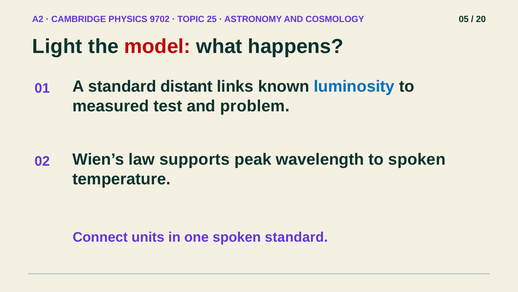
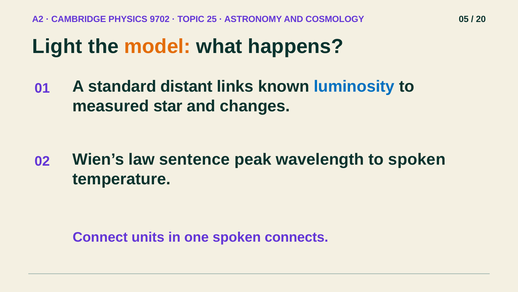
model colour: red -> orange
test: test -> star
problem: problem -> changes
supports: supports -> sentence
spoken standard: standard -> connects
